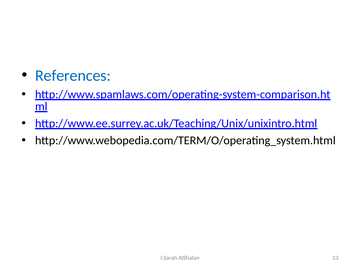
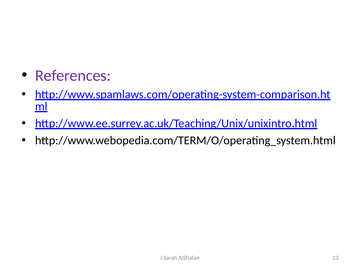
References colour: blue -> purple
